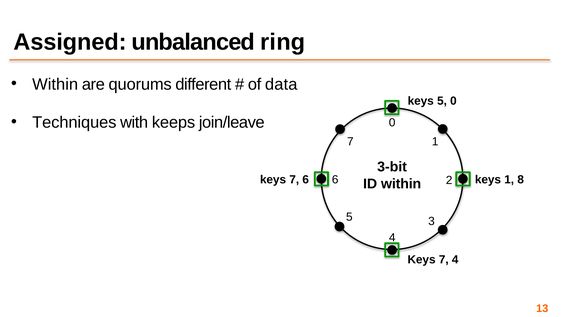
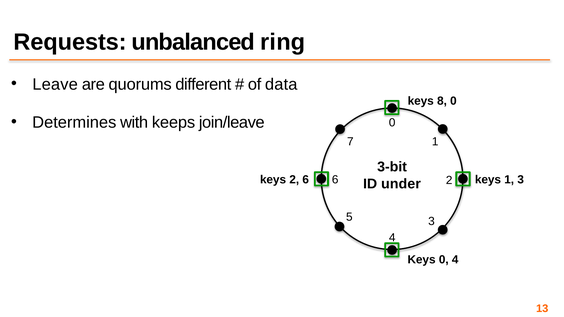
Assigned: Assigned -> Requests
Within at (55, 84): Within -> Leave
keys 5: 5 -> 8
Techniques: Techniques -> Determines
7 at (294, 180): 7 -> 2
1 8: 8 -> 3
ID within: within -> under
7 at (444, 260): 7 -> 0
